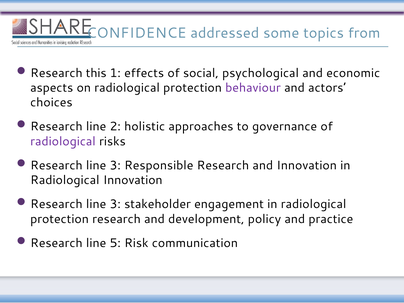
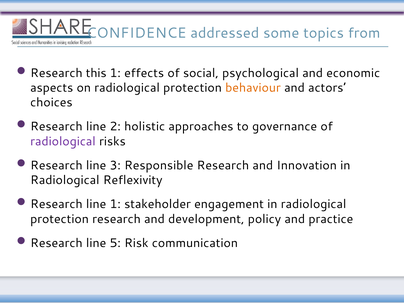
behaviour colour: purple -> orange
Radiological Innovation: Innovation -> Reflexivity
3 at (115, 204): 3 -> 1
